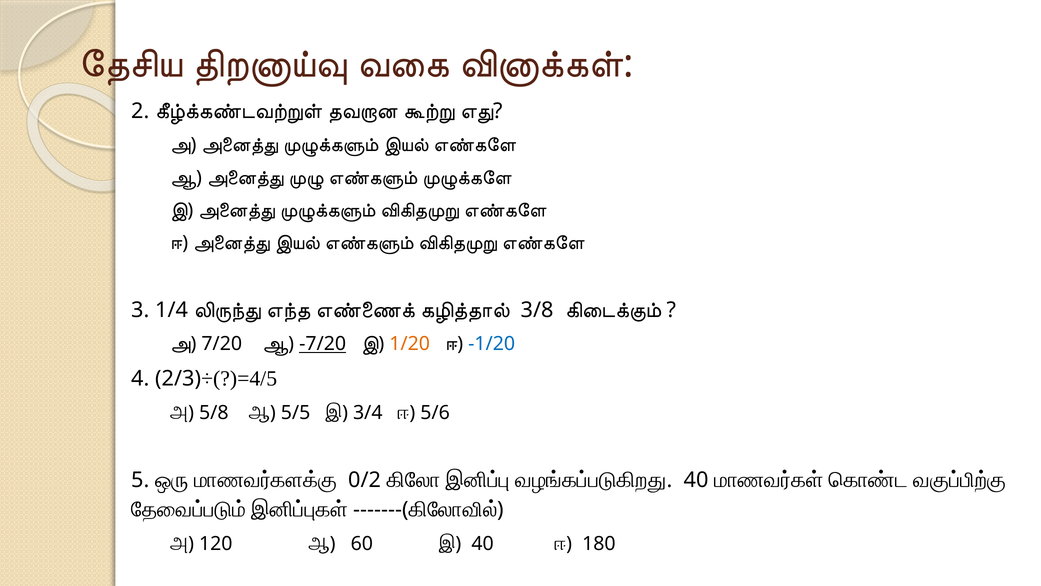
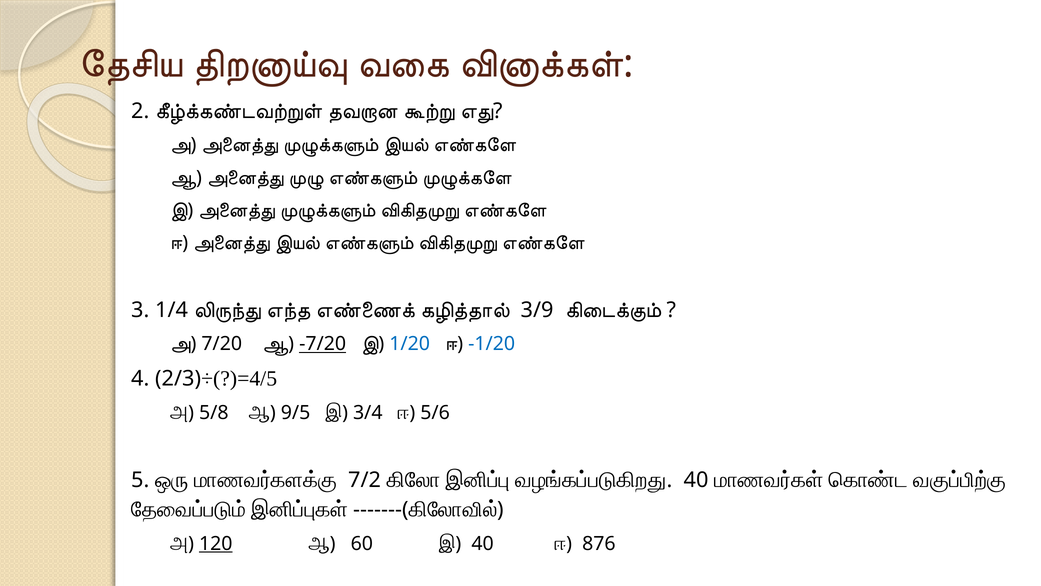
3/8: 3/8 -> 3/9
1/20 colour: orange -> blue
5/5: 5/5 -> 9/5
0/2: 0/2 -> 7/2
120 underline: none -> present
180: 180 -> 876
